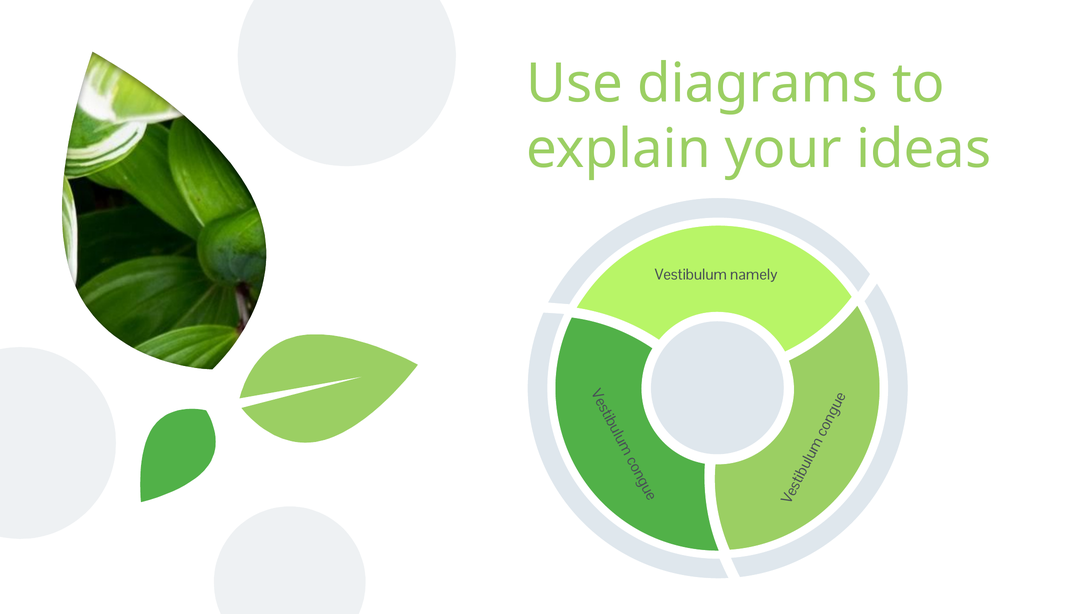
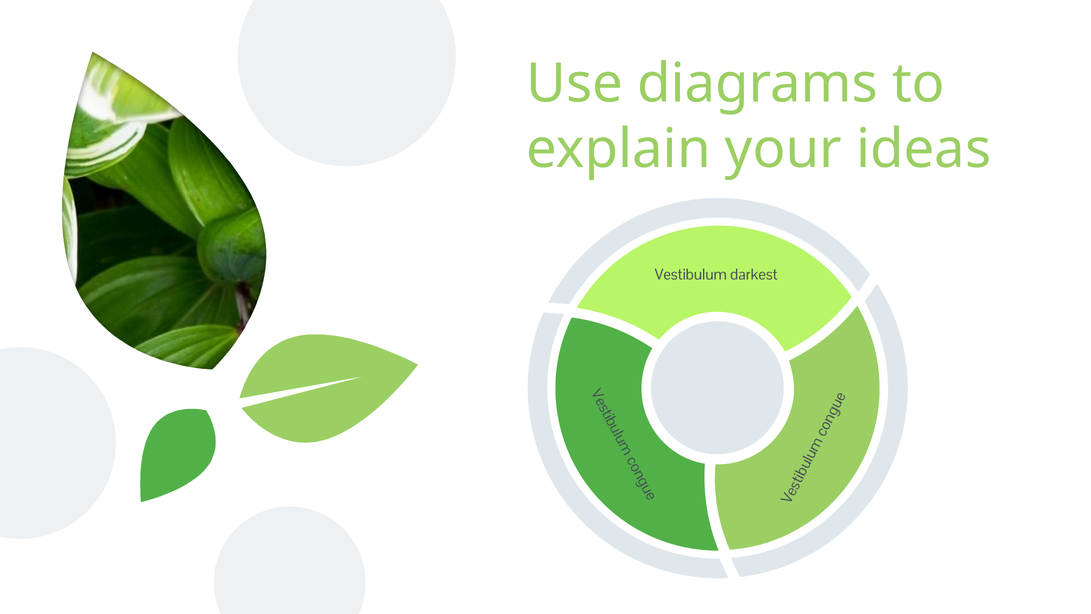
namely: namely -> darkest
